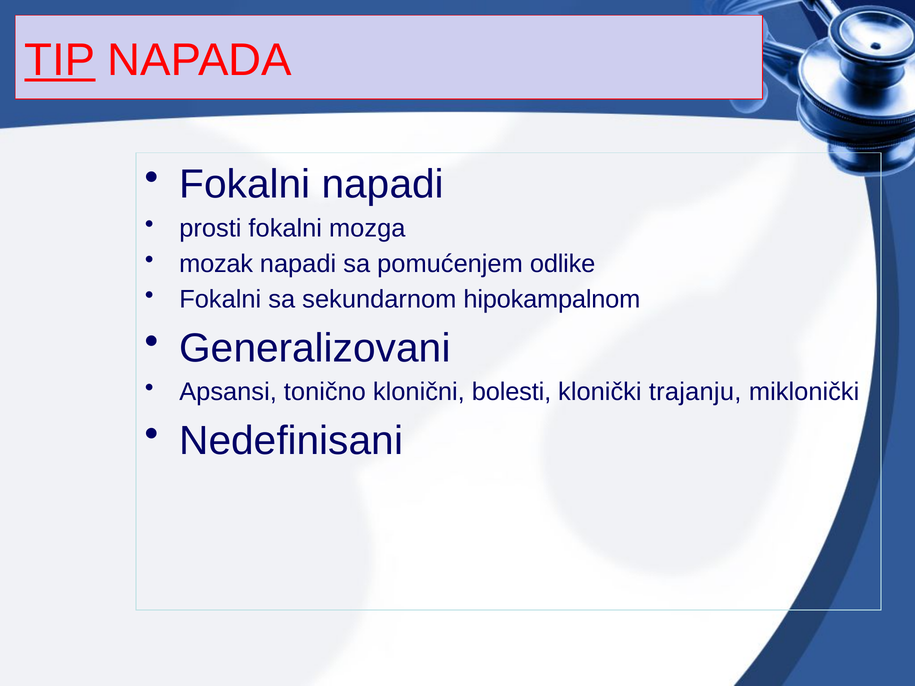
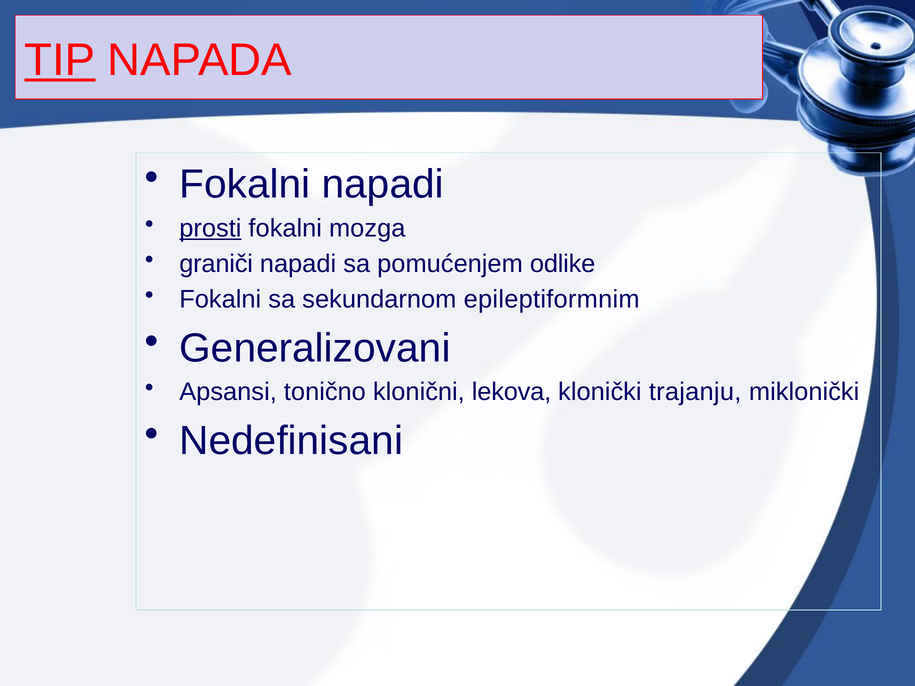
prosti underline: none -> present
mozak: mozak -> graniči
hipokampalnom: hipokampalnom -> epileptiformnim
bolesti: bolesti -> lekova
